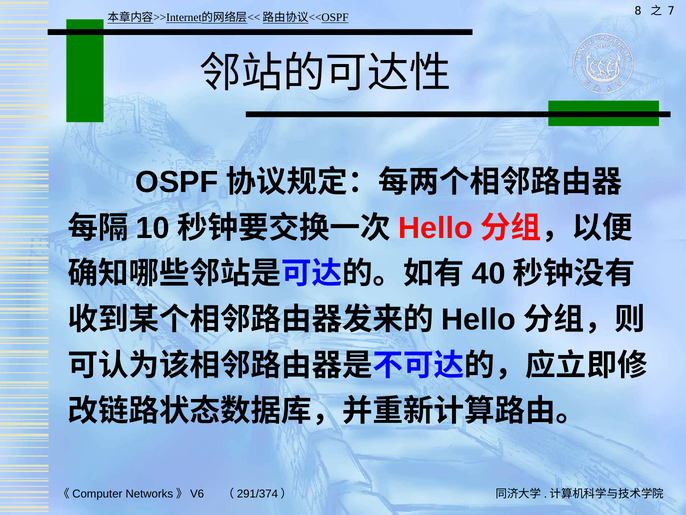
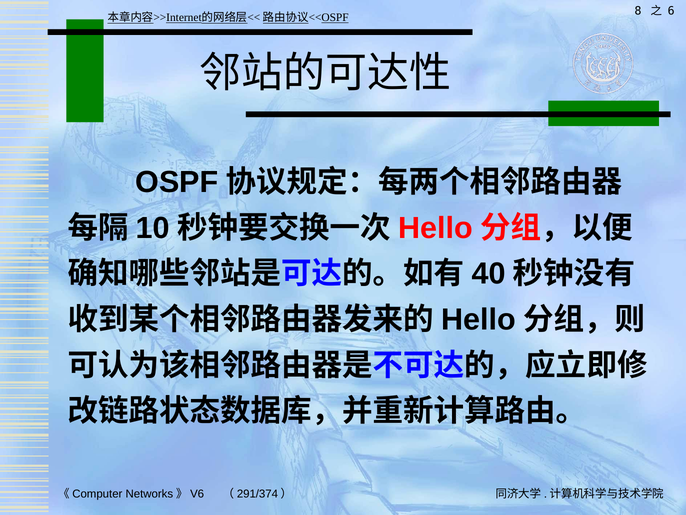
7: 7 -> 6
